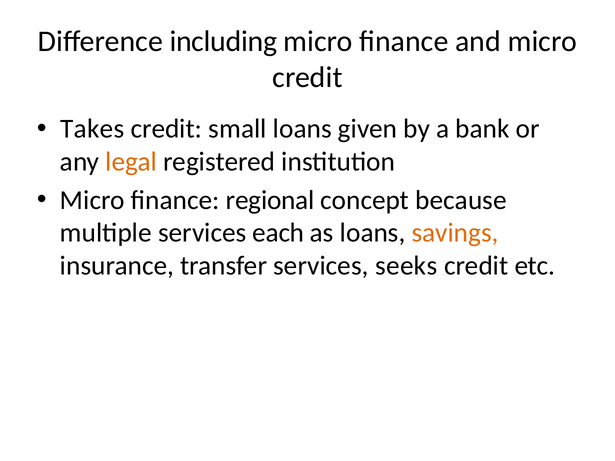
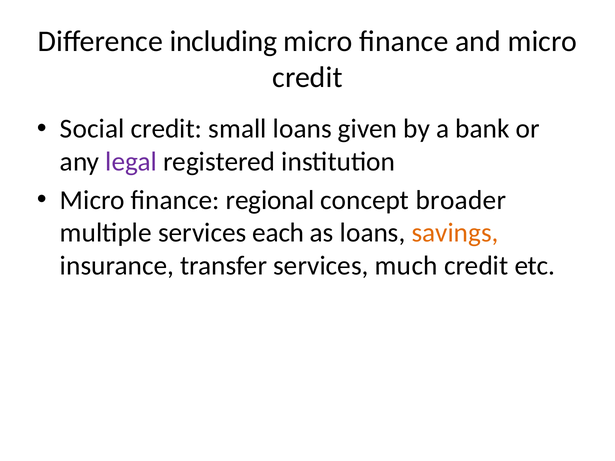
Takes: Takes -> Social
legal colour: orange -> purple
because: because -> broader
seeks: seeks -> much
